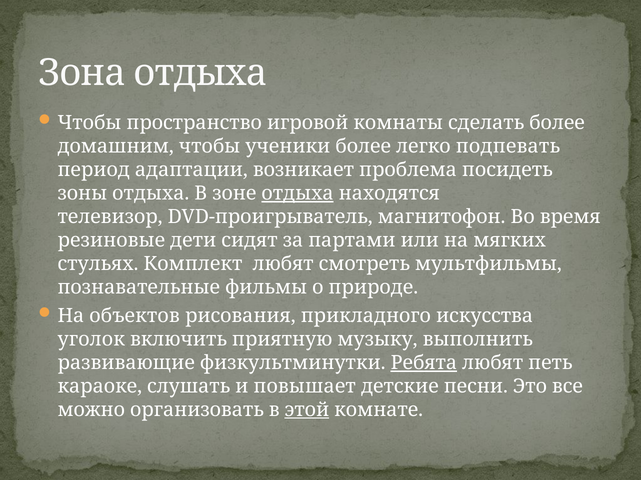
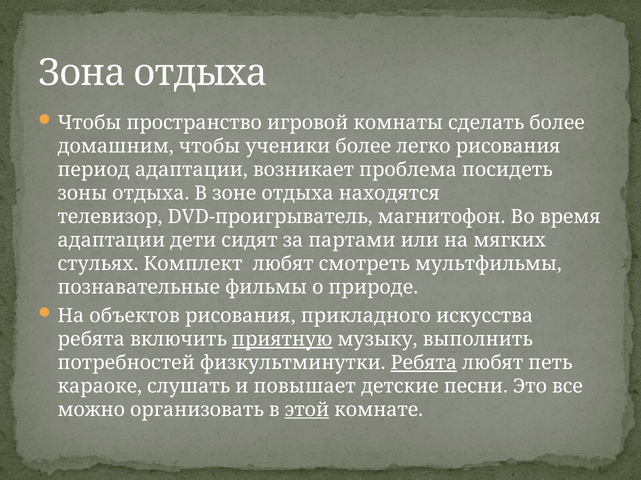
легко подпевать: подпевать -> рисования
отдыха at (298, 194) underline: present -> none
резиновые at (111, 241): резиновые -> адаптации
уголок at (91, 340): уголок -> ребята
приятную underline: none -> present
развивающие: развивающие -> потребностей
